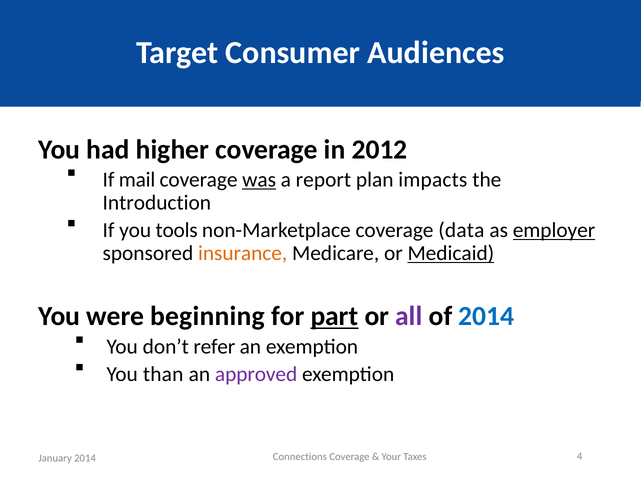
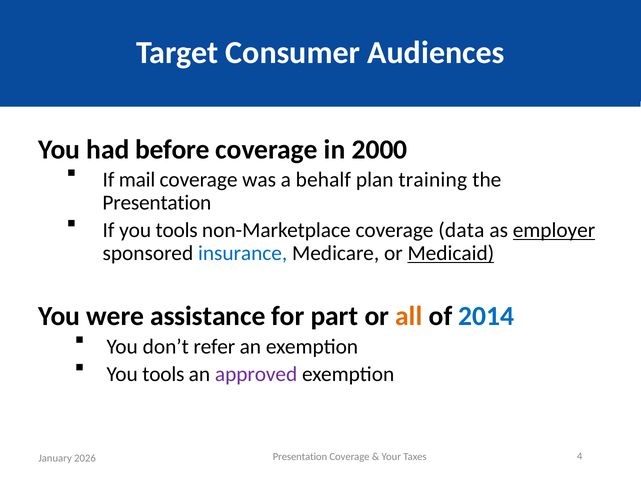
higher: higher -> before
2012: 2012 -> 2000
was underline: present -> none
report: report -> behalf
impacts: impacts -> training
Introduction at (157, 203): Introduction -> Presentation
insurance colour: orange -> blue
beginning: beginning -> assistance
part underline: present -> none
all colour: purple -> orange
than at (163, 375): than -> tools
Connections at (300, 457): Connections -> Presentation
January 2014: 2014 -> 2026
